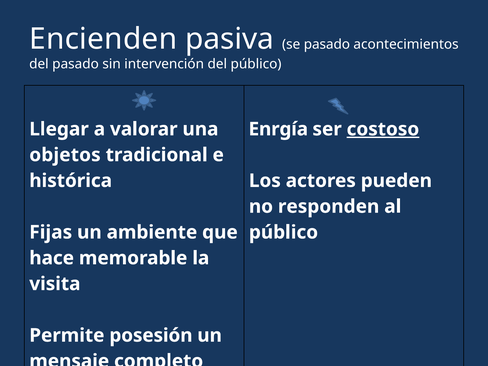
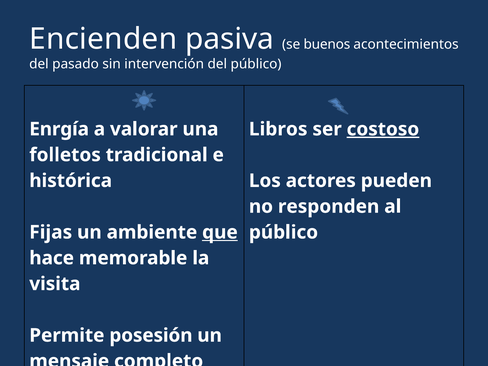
se pasado: pasado -> buenos
Llegar: Llegar -> Enrgía
Enrgía: Enrgía -> Libros
objetos: objetos -> folletos
que underline: none -> present
